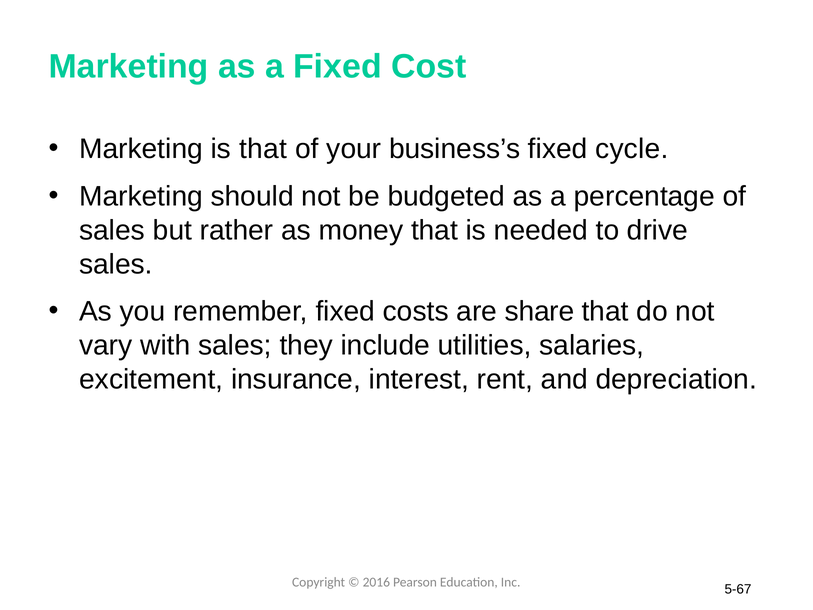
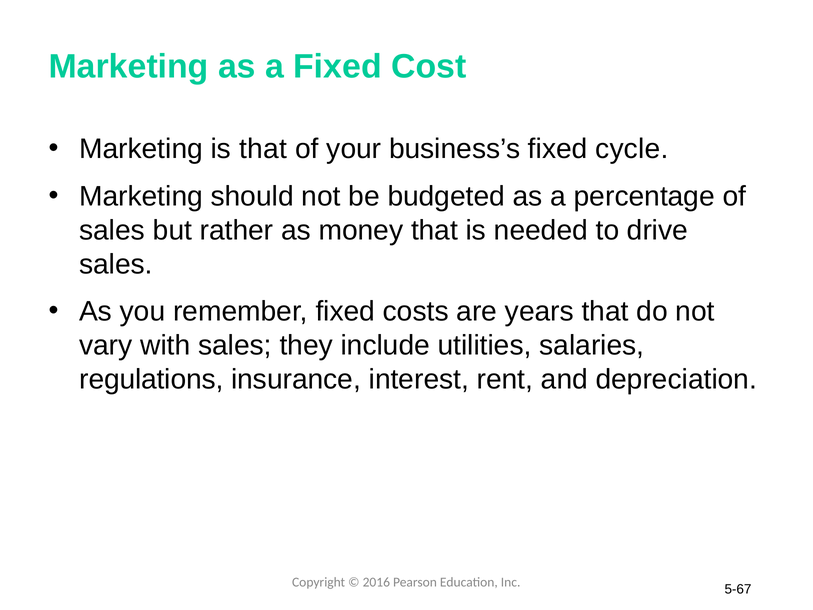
share: share -> years
excitement: excitement -> regulations
